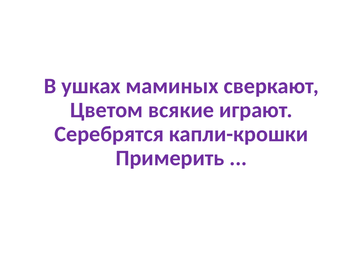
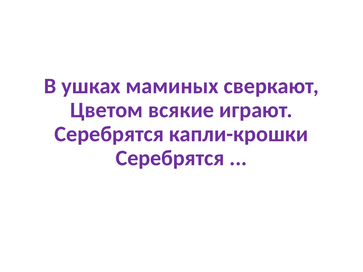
Примерить at (170, 158): Примерить -> Серебрятся
